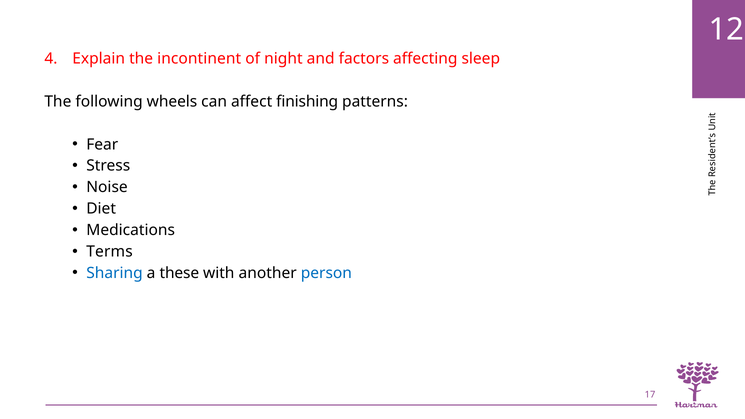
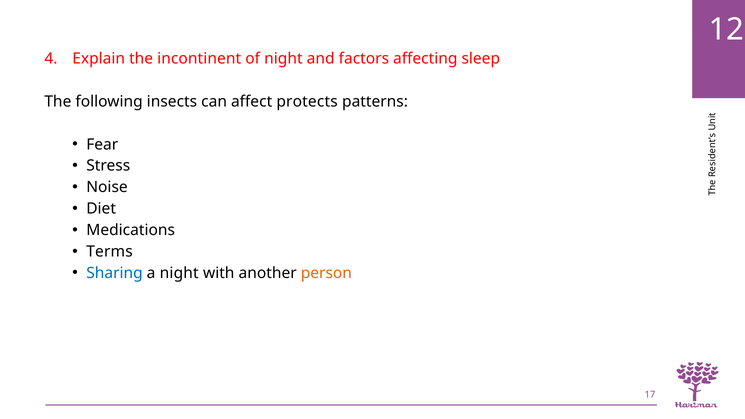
wheels: wheels -> insects
finishing: finishing -> protects
a these: these -> night
person colour: blue -> orange
